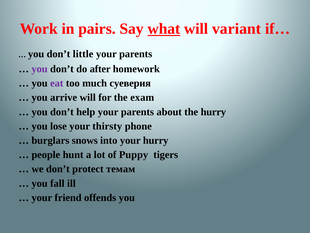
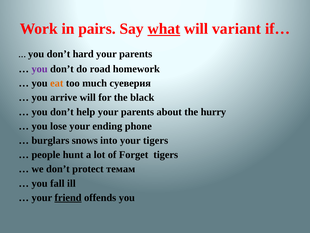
little: little -> hard
after: after -> road
eat colour: purple -> orange
exam: exam -> black
thirsty: thirsty -> ending
your hurry: hurry -> tigers
Puppy: Puppy -> Forget
friend underline: none -> present
